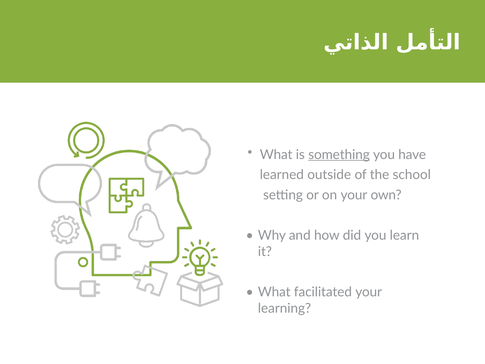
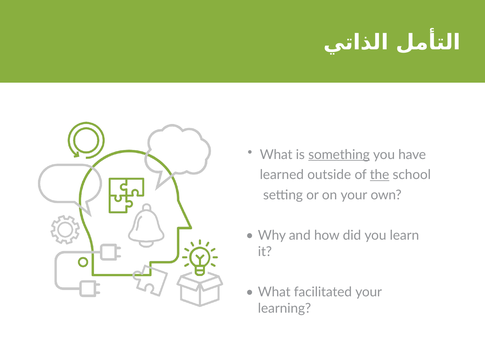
the underline: none -> present
